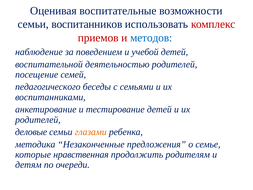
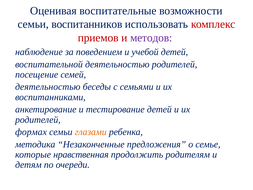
методов colour: blue -> purple
педагогического at (48, 87): педагогического -> деятельностью
деловые: деловые -> формах
